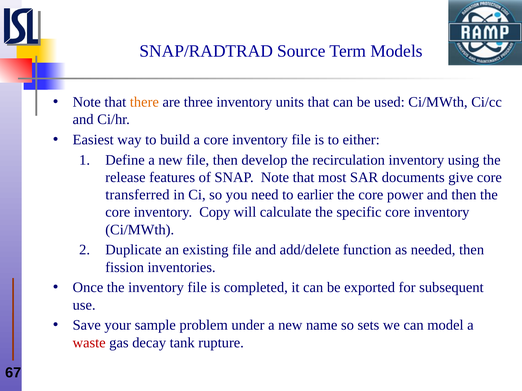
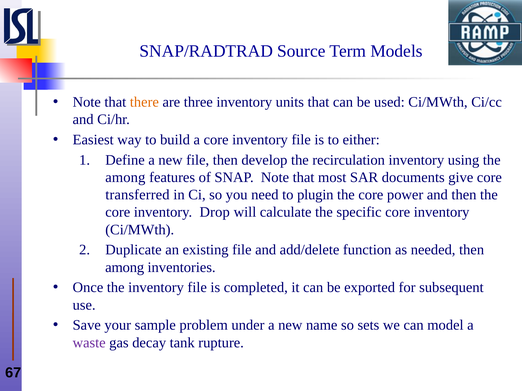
release at (125, 178): release -> among
earlier: earlier -> plugin
Copy: Copy -> Drop
fission at (125, 268): fission -> among
waste colour: red -> purple
